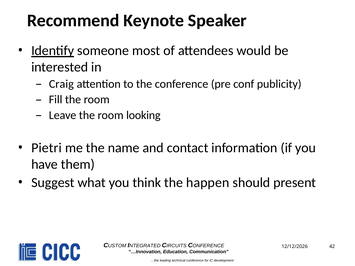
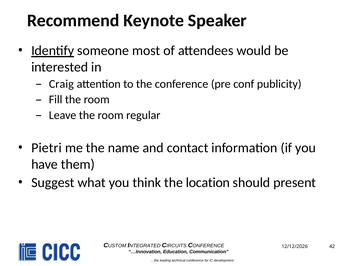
looking: looking -> regular
happen: happen -> location
